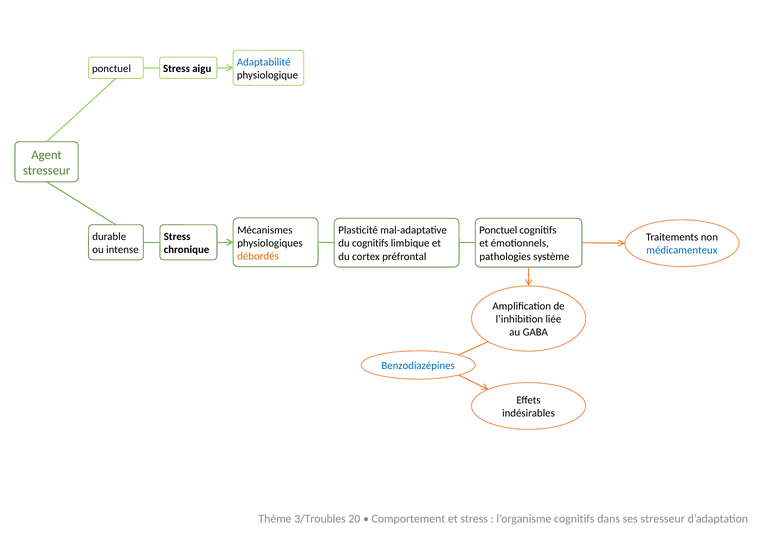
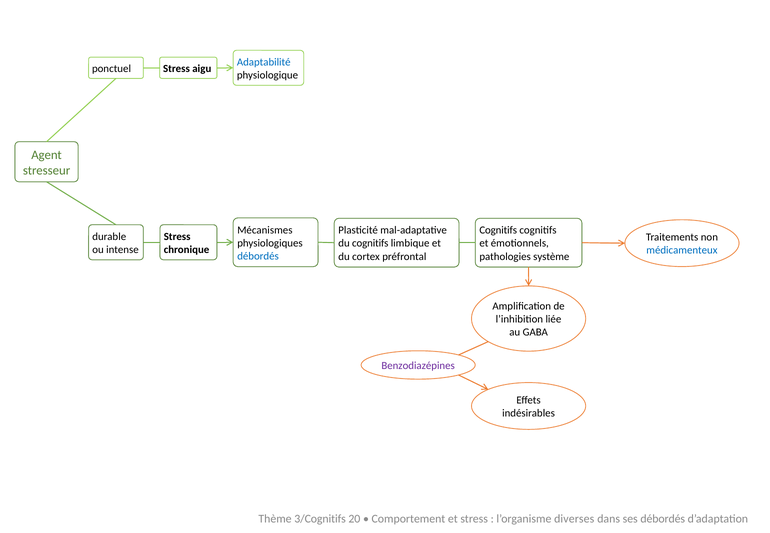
Ponctuel at (498, 230): Ponctuel -> Cognitifs
débordés at (258, 256) colour: orange -> blue
Benzodiazépines colour: blue -> purple
3/Troubles: 3/Troubles -> 3/Cognitifs
l’organisme cognitifs: cognitifs -> diverses
ses stresseur: stresseur -> débordés
